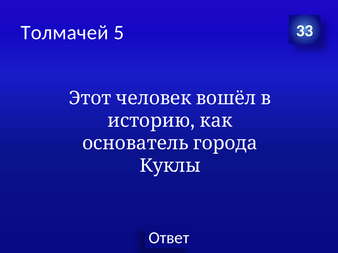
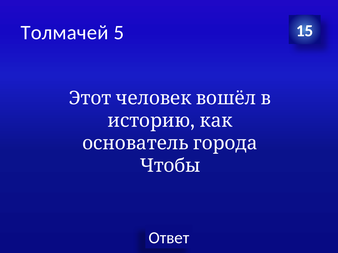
33: 33 -> 15
Куклы: Куклы -> Чтобы
